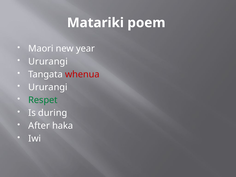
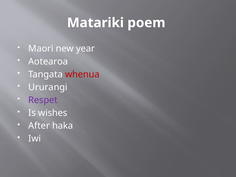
Ururangi at (48, 61): Ururangi -> Aotearoa
Respet colour: green -> purple
during: during -> wishes
